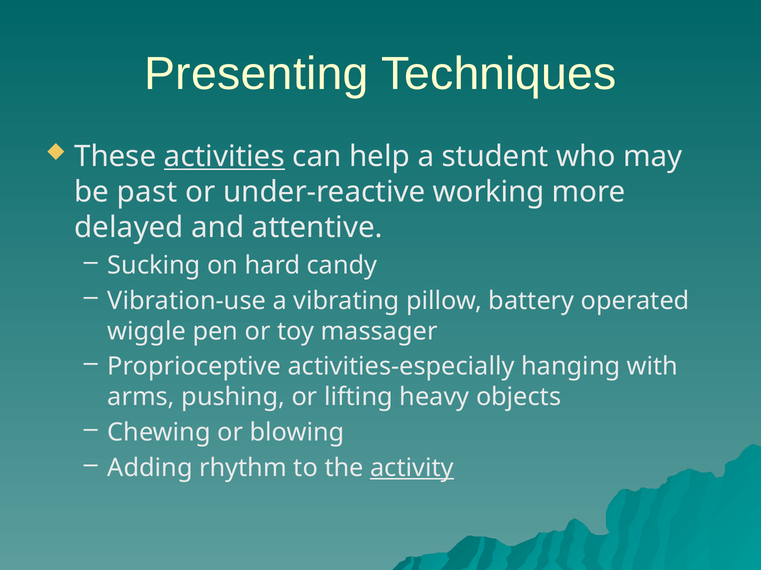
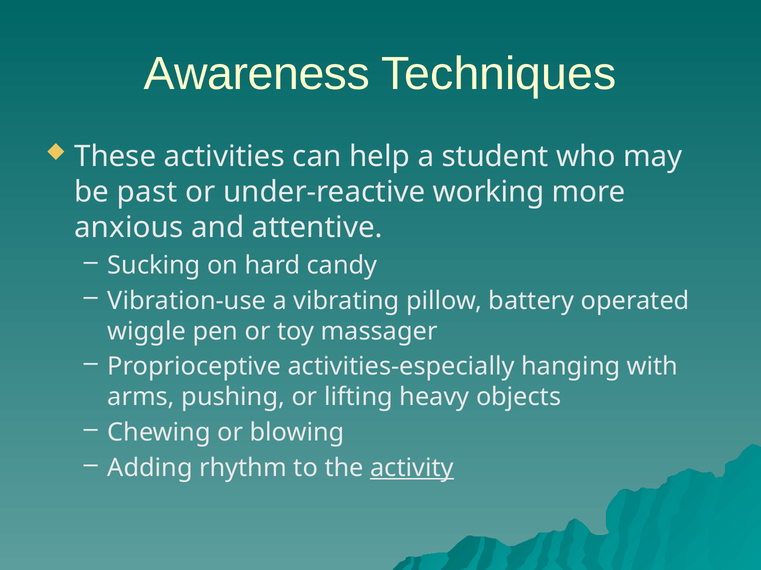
Presenting: Presenting -> Awareness
activities underline: present -> none
delayed: delayed -> anxious
